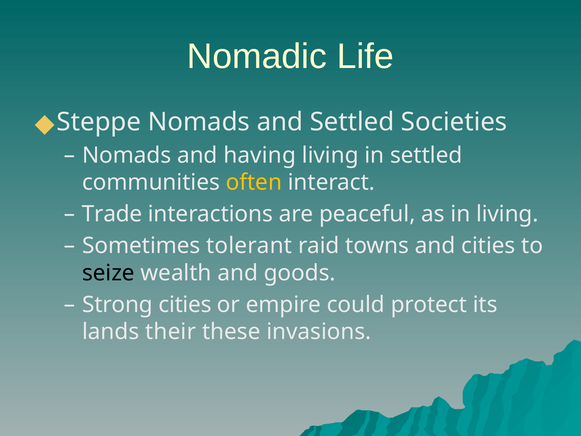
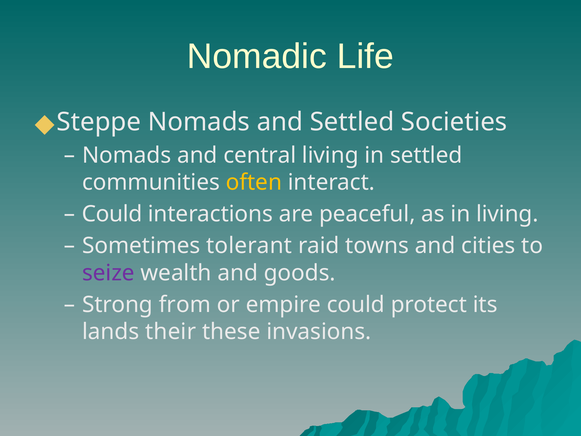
having: having -> central
Trade at (112, 214): Trade -> Could
seize colour: black -> purple
Strong cities: cities -> from
